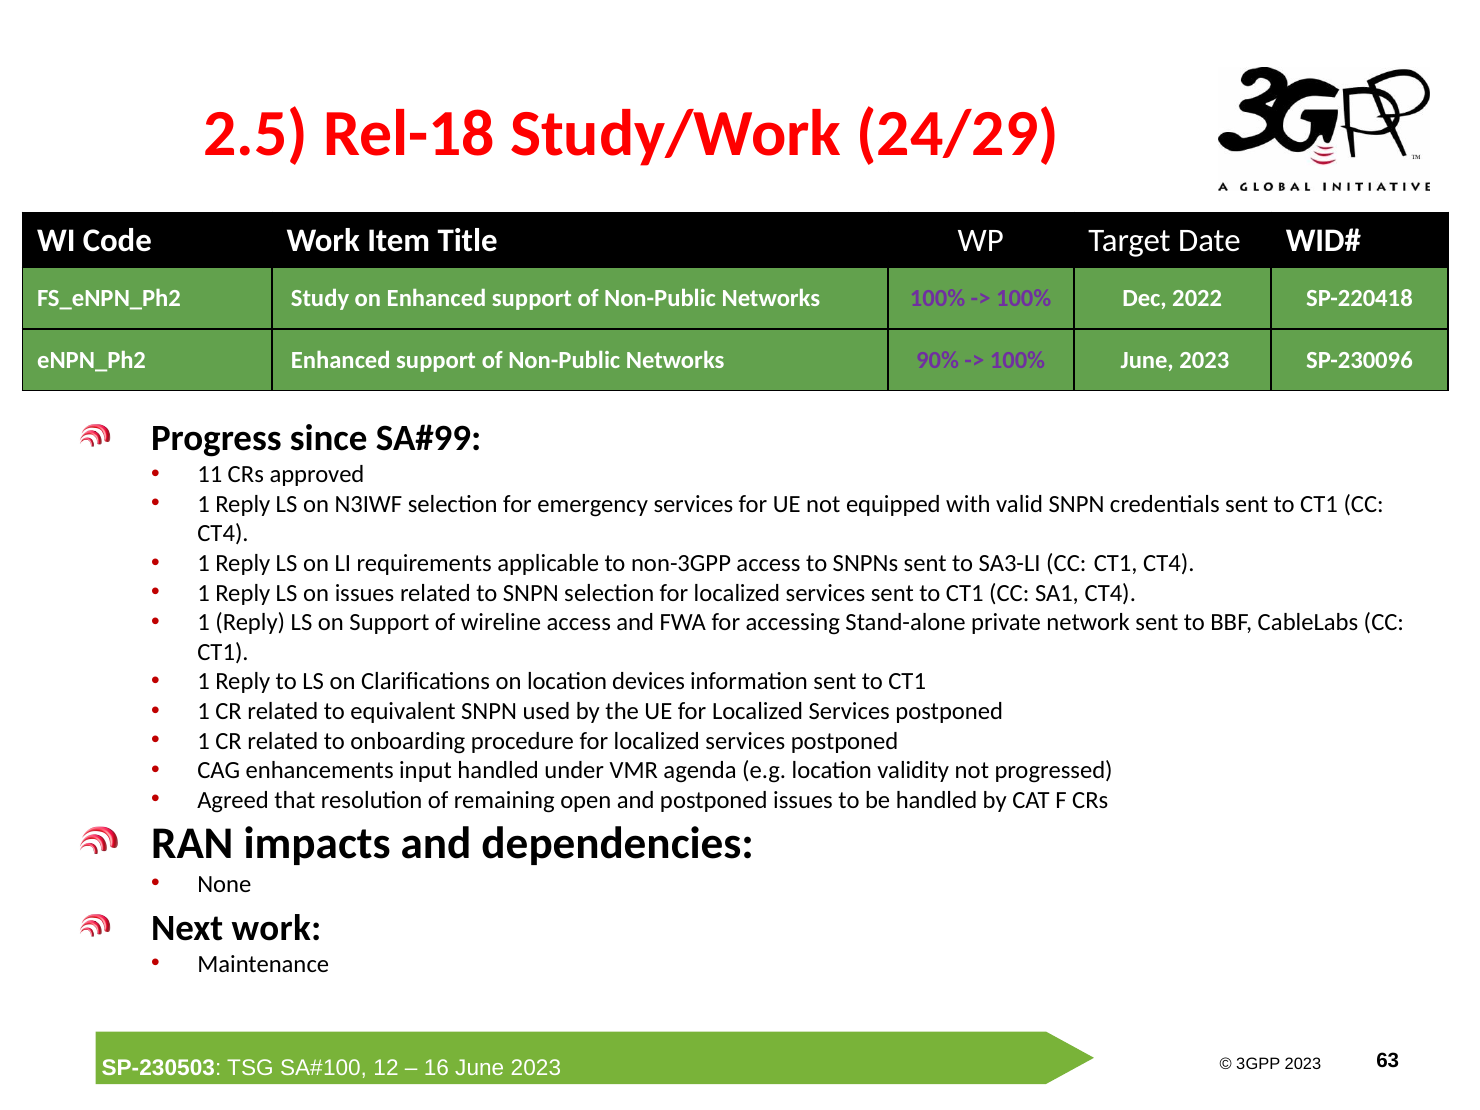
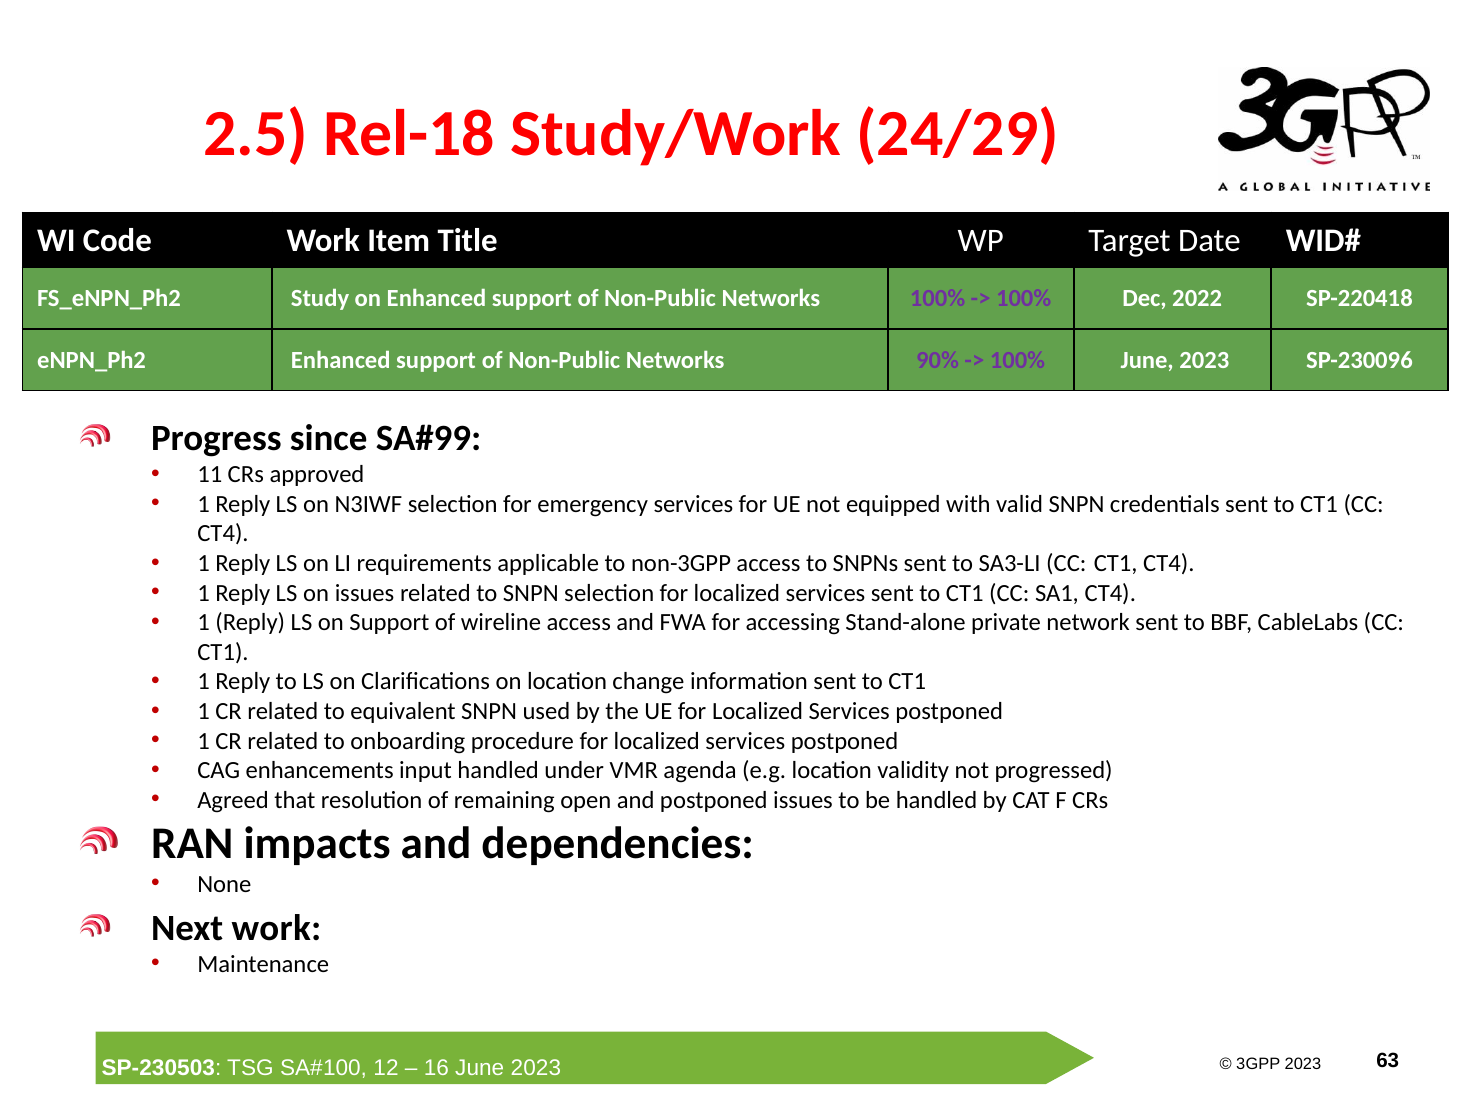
devices: devices -> change
